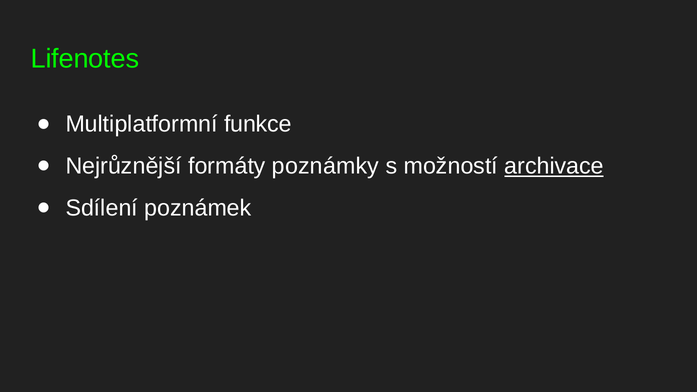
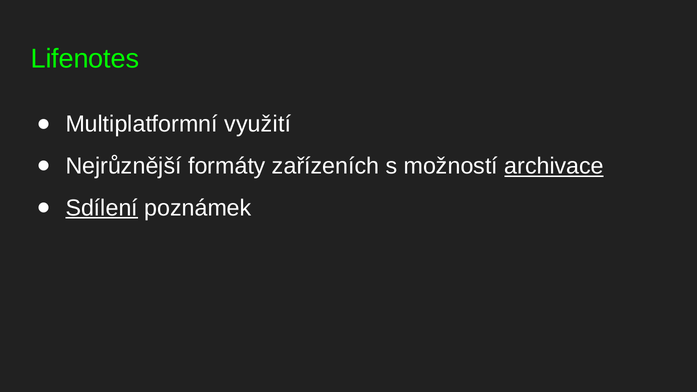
funkce: funkce -> využití
poznámky: poznámky -> zařízeních
Sdílení underline: none -> present
